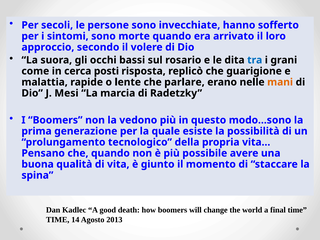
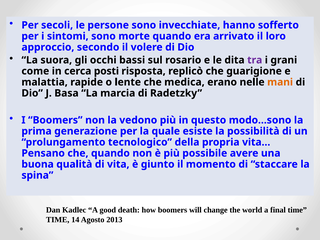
tra colour: blue -> purple
parlare: parlare -> medica
Mesi: Mesi -> Basa
